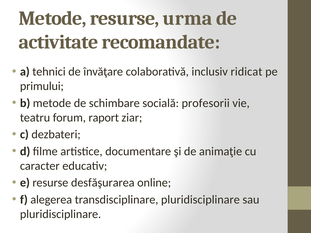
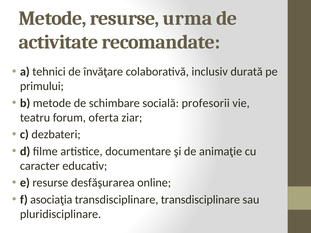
ridicat: ridicat -> durată
raport: raport -> oferta
alegerea: alegerea -> asociaţia
transdisciplinare pluridisciplinare: pluridisciplinare -> transdisciplinare
